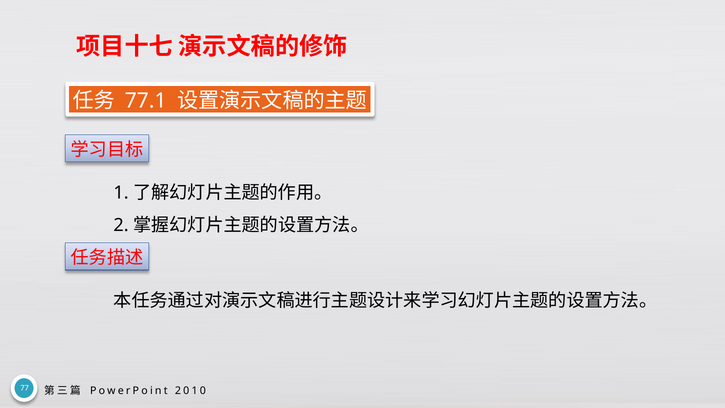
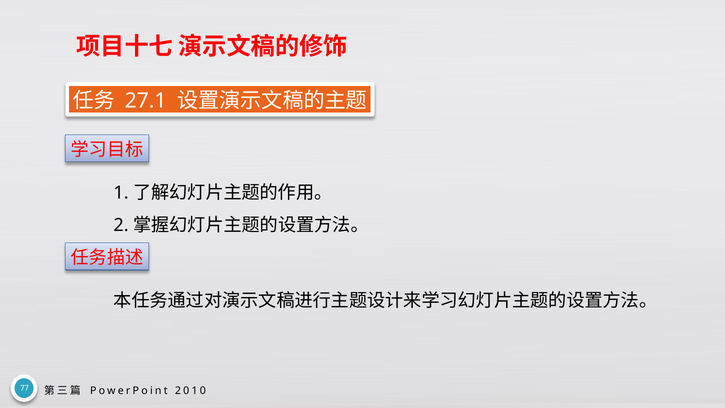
77.1: 77.1 -> 27.1
